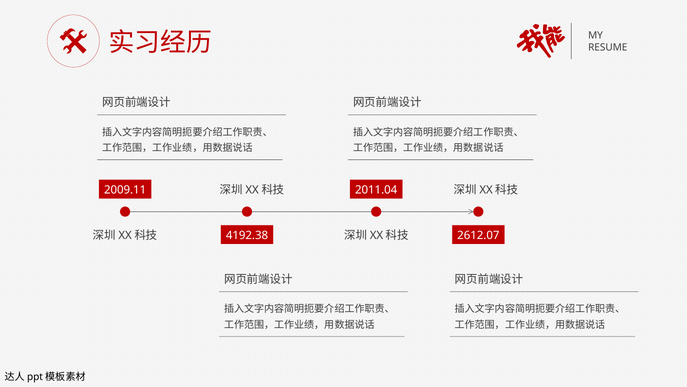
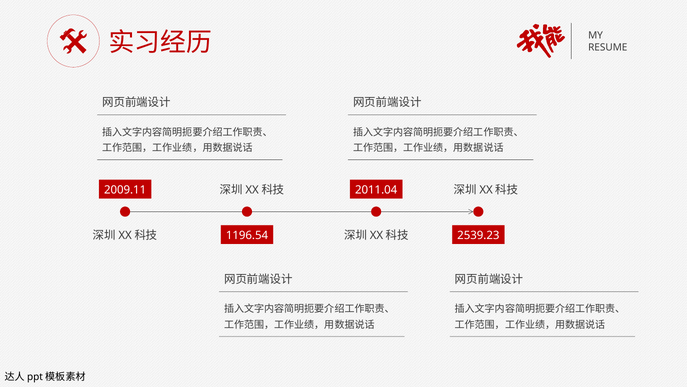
4192.38: 4192.38 -> 1196.54
2612.07: 2612.07 -> 2539.23
